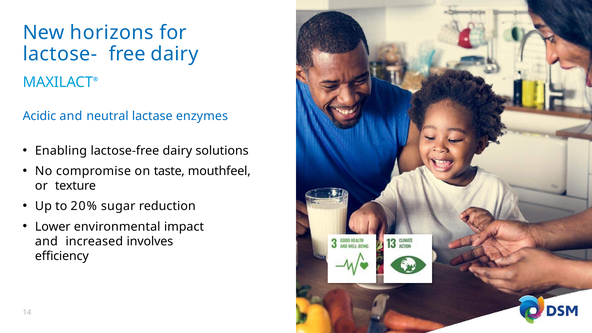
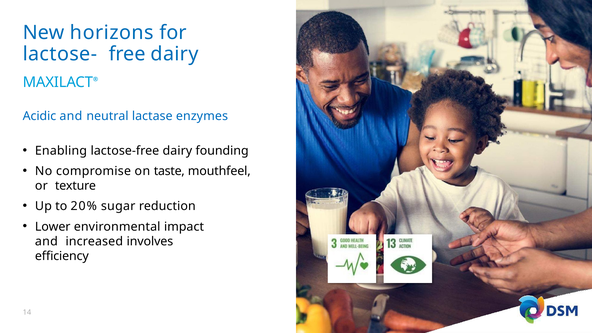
solutions: solutions -> founding
